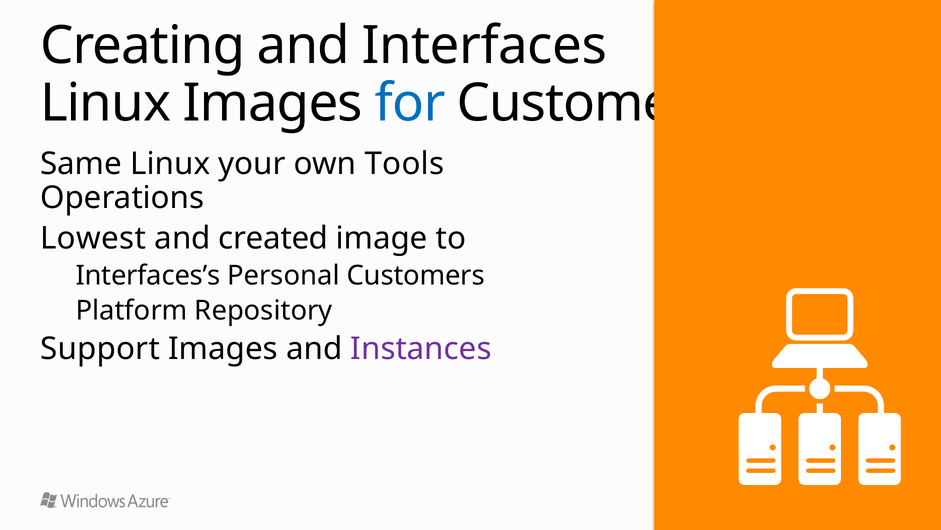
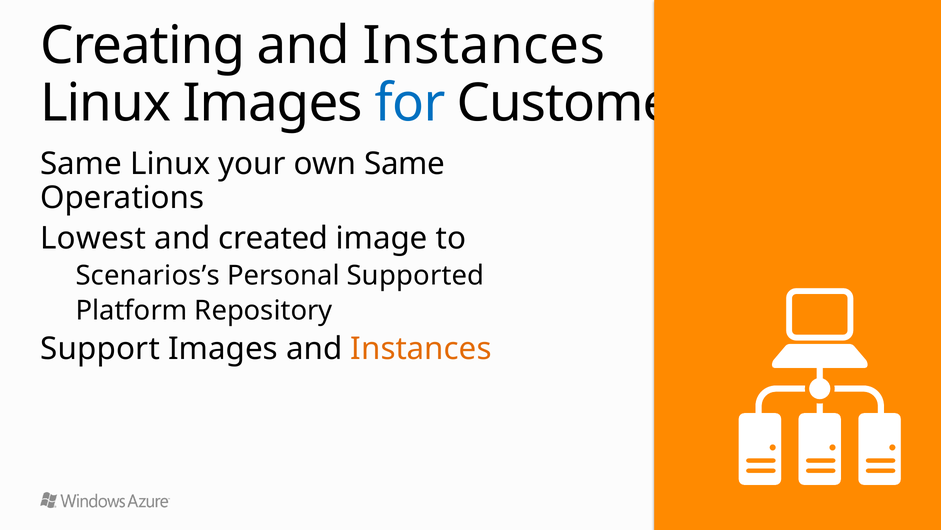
Creating and Interfaces: Interfaces -> Instances
own Tools: Tools -> Same
Interfaces’s: Interfaces’s -> Scenarios’s
Personal Customers: Customers -> Supported
Instances at (421, 348) colour: purple -> orange
